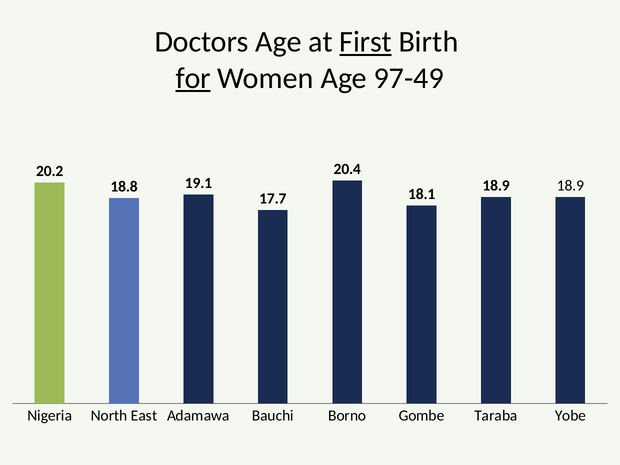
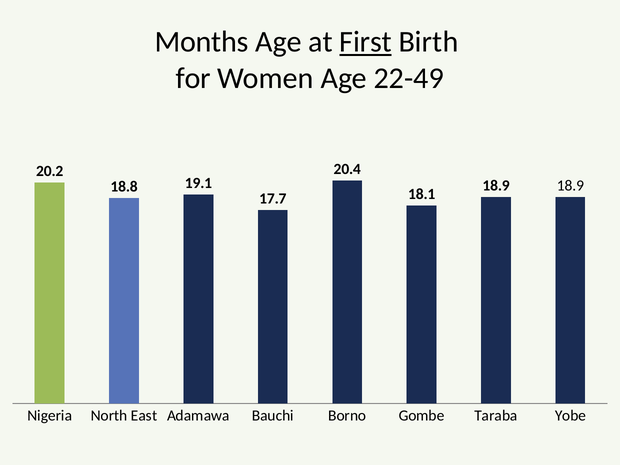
Doctors: Doctors -> Months
for underline: present -> none
97-49: 97-49 -> 22-49
